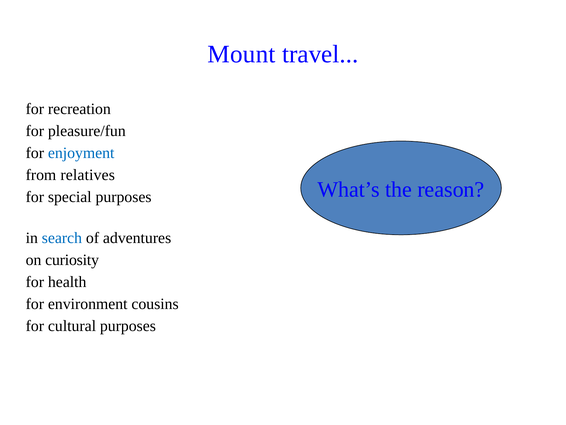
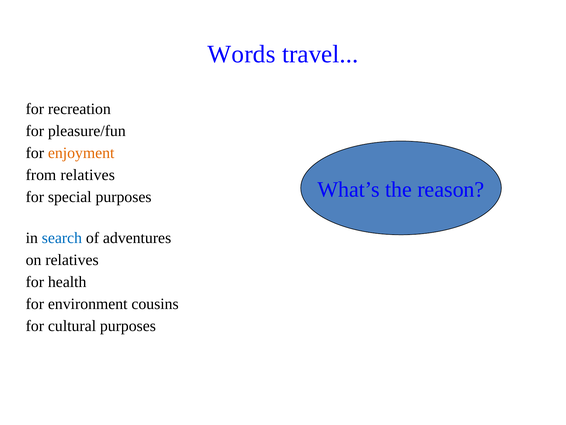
Mount: Mount -> Words
enjoyment colour: blue -> orange
on curiosity: curiosity -> relatives
